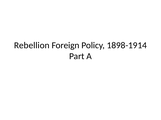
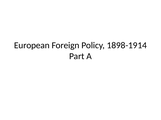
Rebellion: Rebellion -> European
